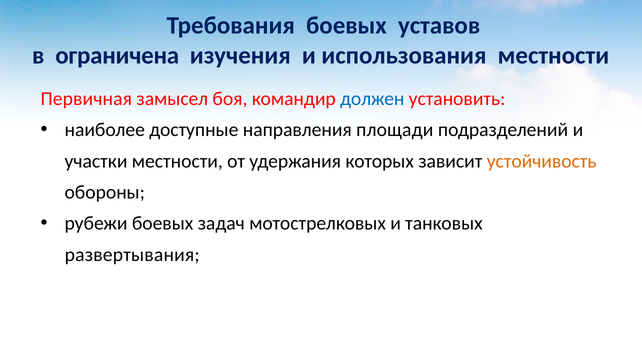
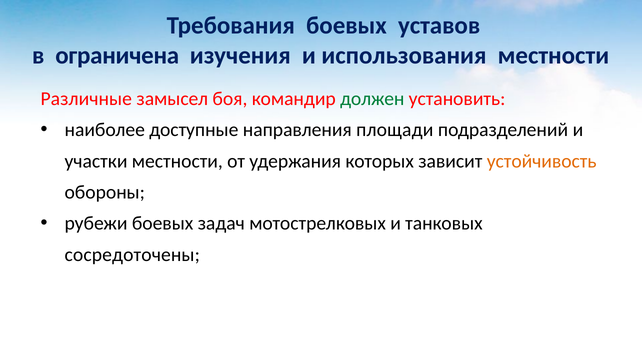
Первичная: Первичная -> Различные
должен colour: blue -> green
развертывания: развертывания -> сосредоточены
